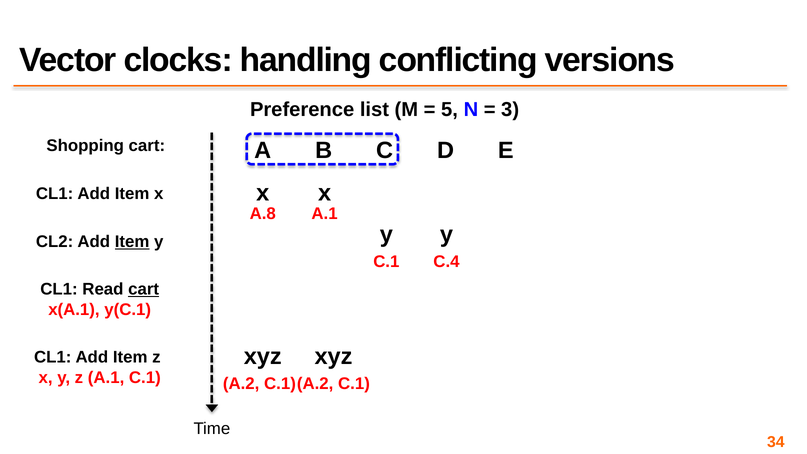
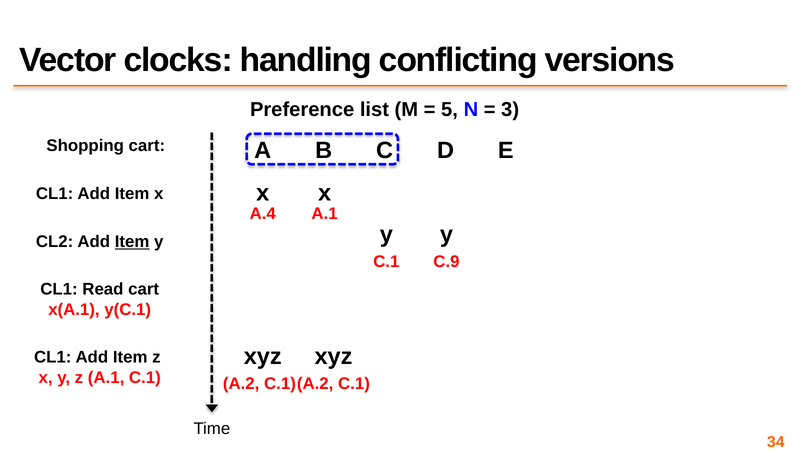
A.8: A.8 -> A.4
C.4: C.4 -> C.9
cart at (144, 289) underline: present -> none
